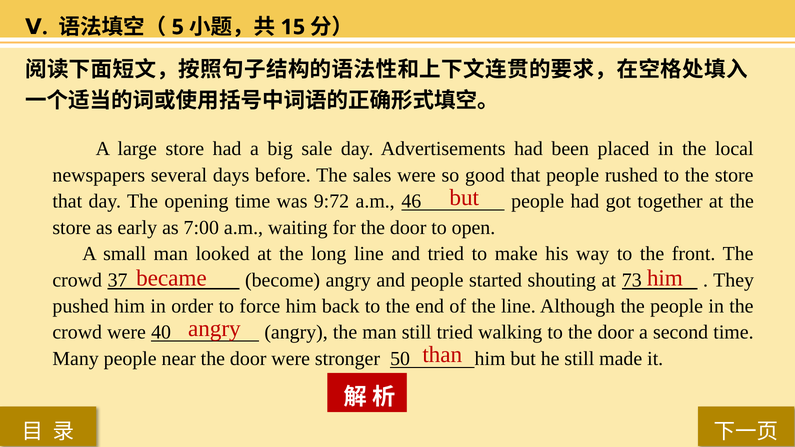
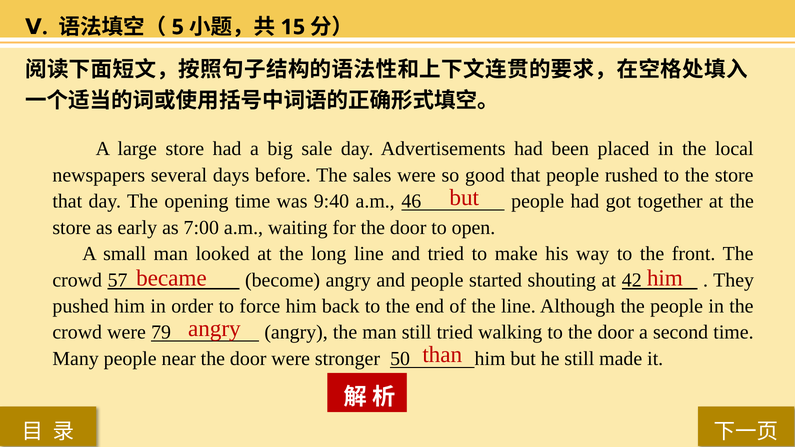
9:72: 9:72 -> 9:40
37: 37 -> 57
73: 73 -> 42
40: 40 -> 79
